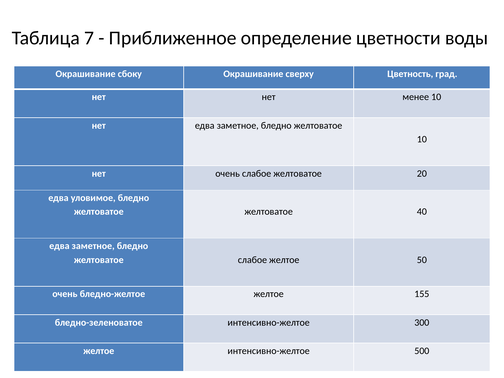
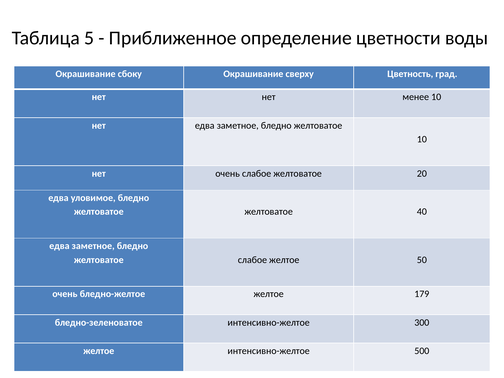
7: 7 -> 5
155: 155 -> 179
